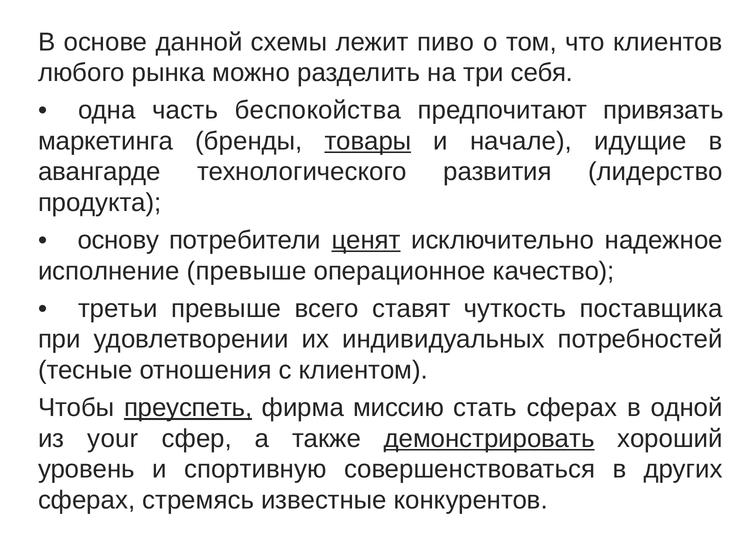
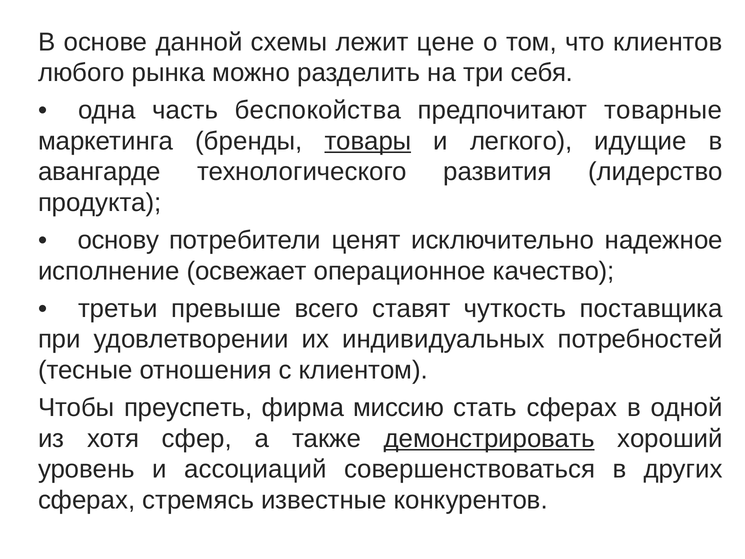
пиво: пиво -> цене
привязать: привязать -> товарные
начале: начале -> легкого
ценят underline: present -> none
исполнение превыше: превыше -> освежает
преуспеть underline: present -> none
your: your -> хотя
спортивную: спортивную -> ассоциаций
